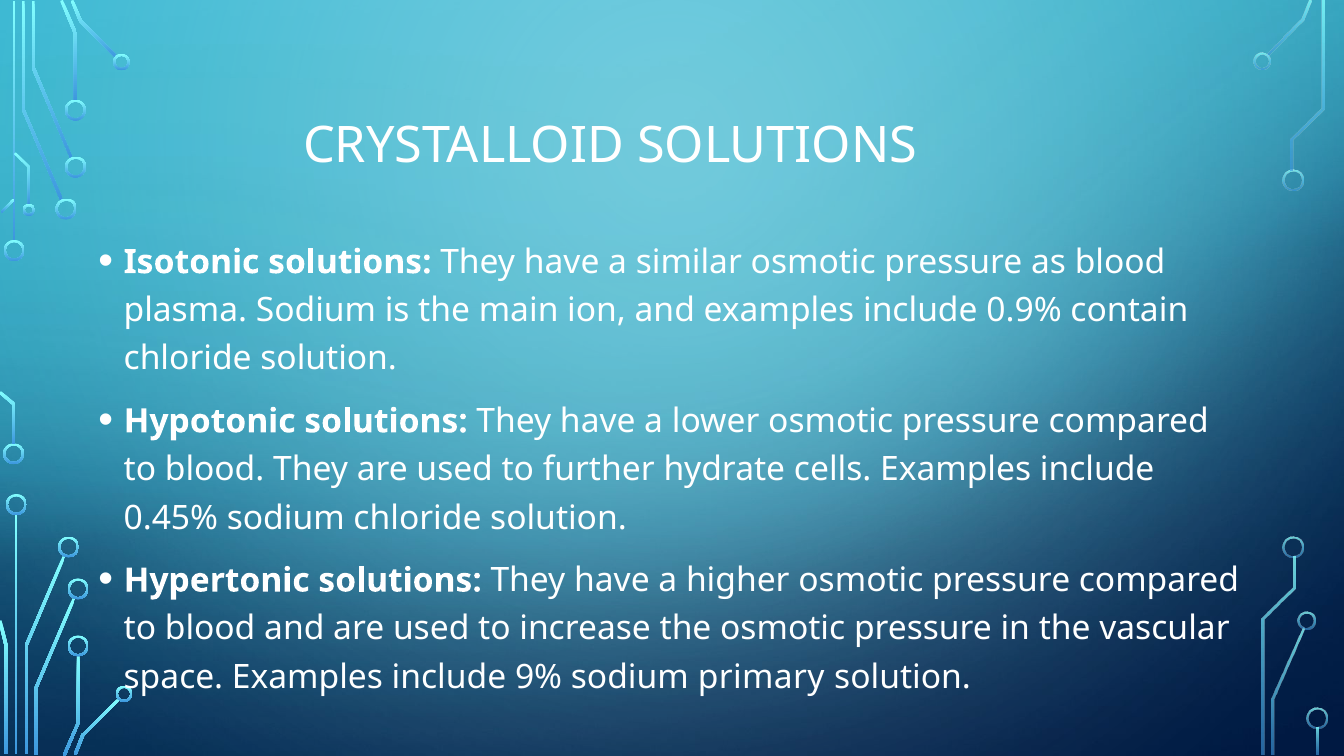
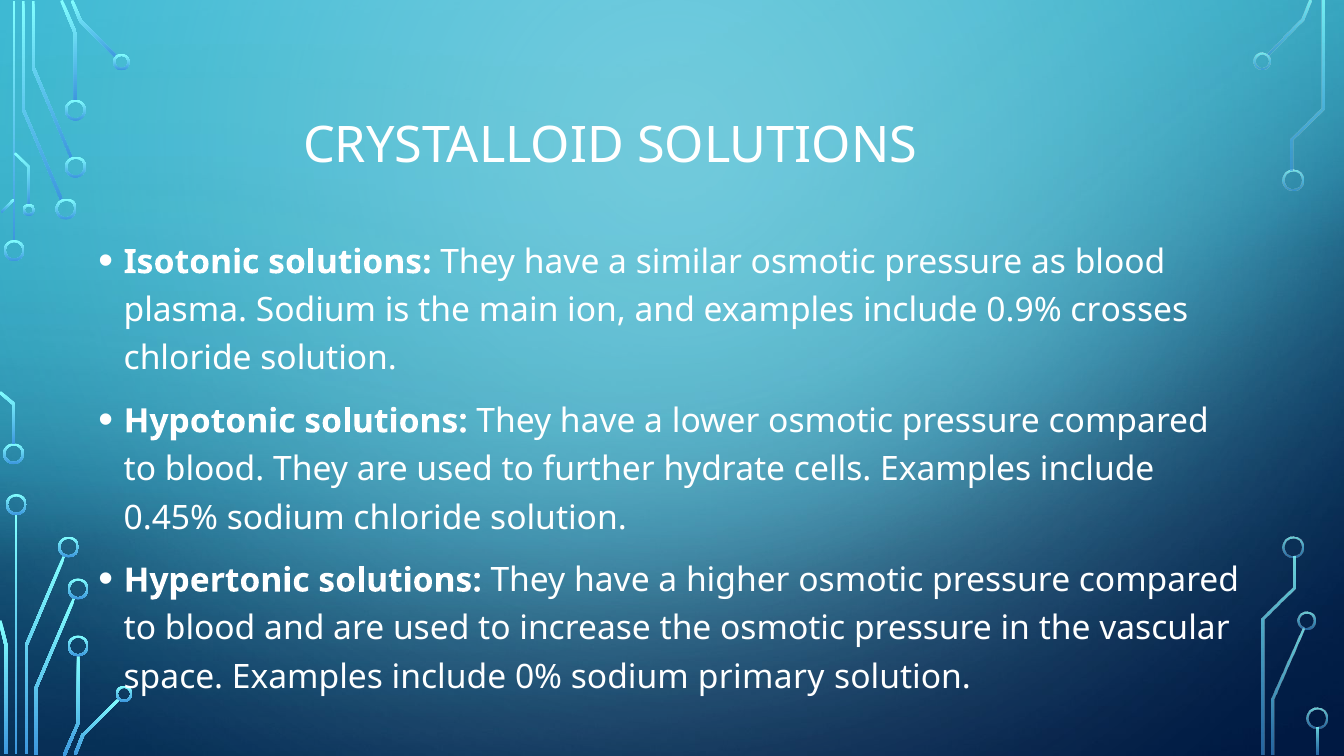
contain: contain -> crosses
9%: 9% -> 0%
